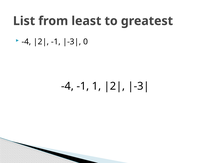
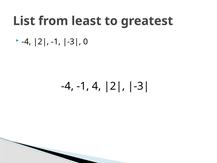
1: 1 -> 4
